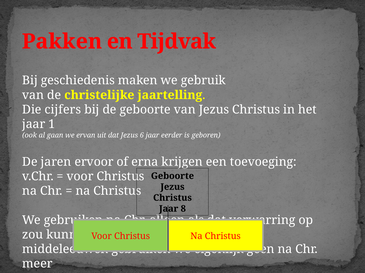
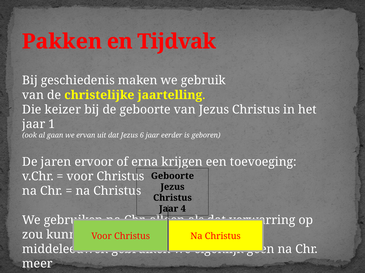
cijfers: cijfers -> keizer
8: 8 -> 4
